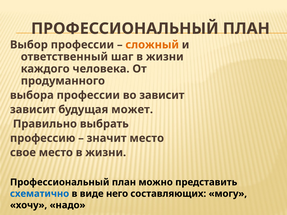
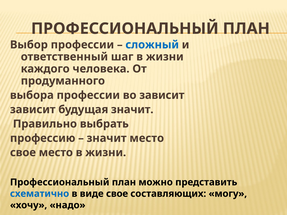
сложный colour: orange -> blue
будущая может: может -> значит
виде него: него -> свое
